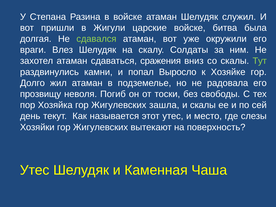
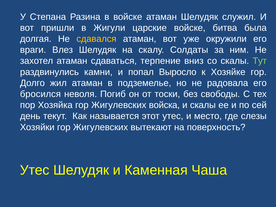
сдавался colour: light green -> yellow
сражения: сражения -> терпение
прозвищу: прозвищу -> бросился
зашла: зашла -> войска
